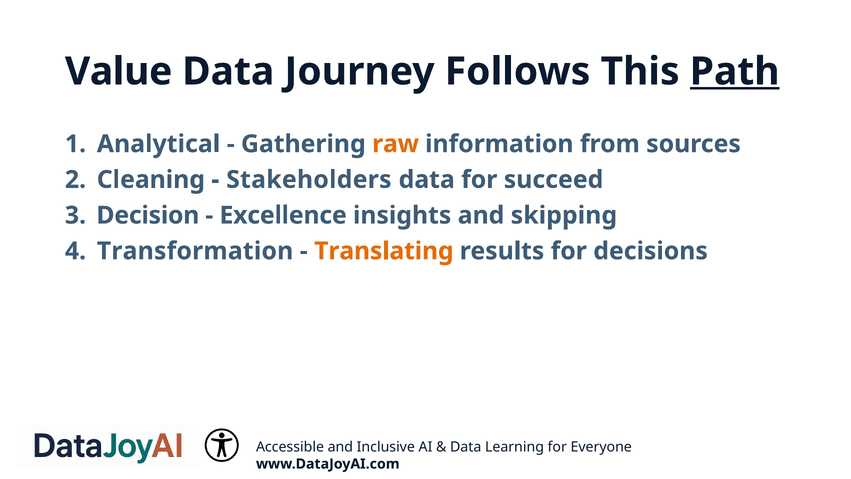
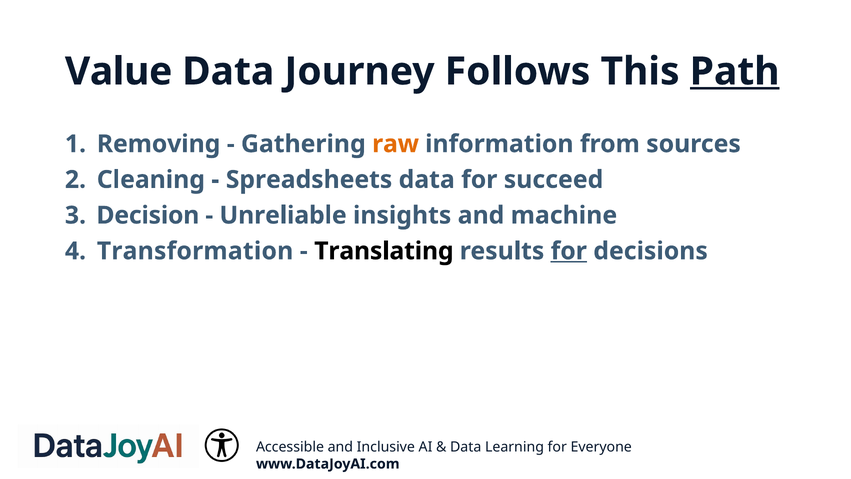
Analytical: Analytical -> Removing
Stakeholders: Stakeholders -> Spreadsheets
Excellence: Excellence -> Unreliable
skipping: skipping -> machine
Translating colour: orange -> black
for at (569, 251) underline: none -> present
